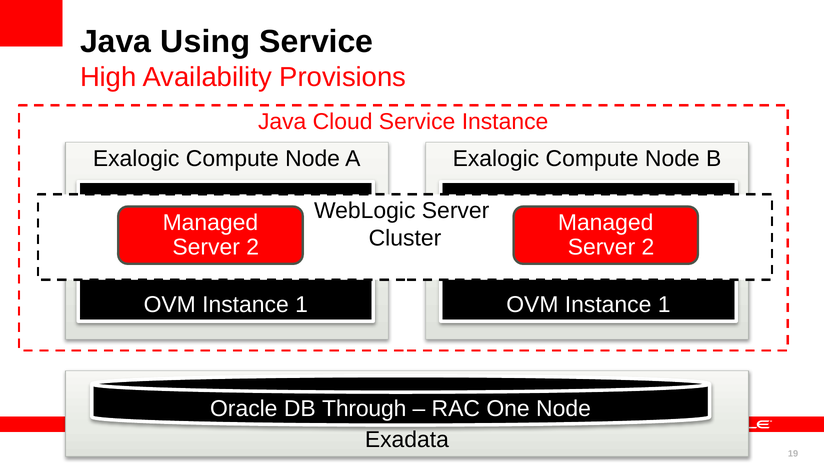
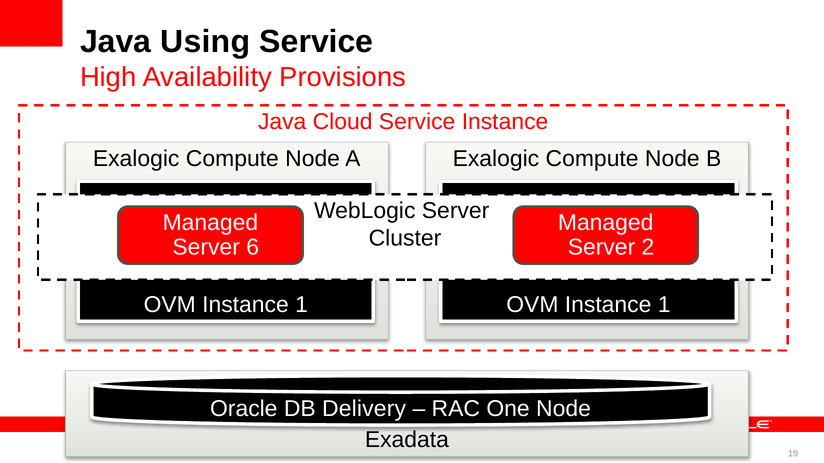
2 at (253, 248): 2 -> 6
Through: Through -> Delivery
